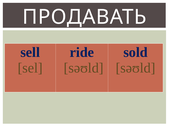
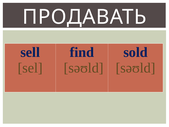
ride: ride -> find
